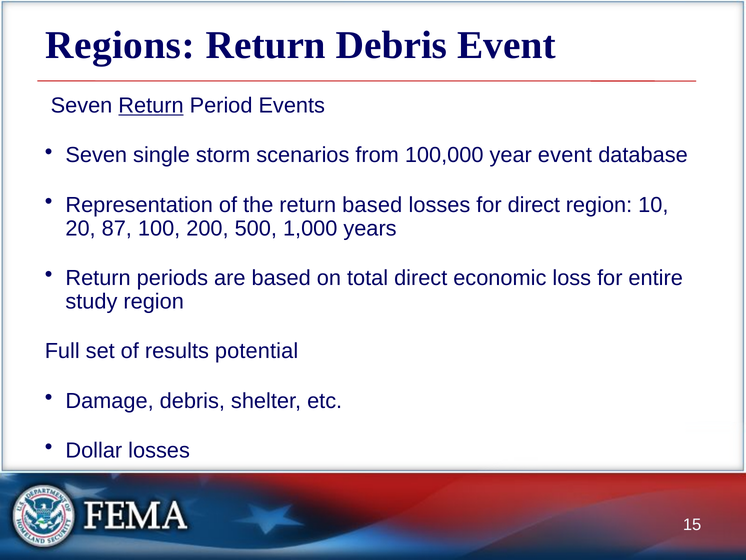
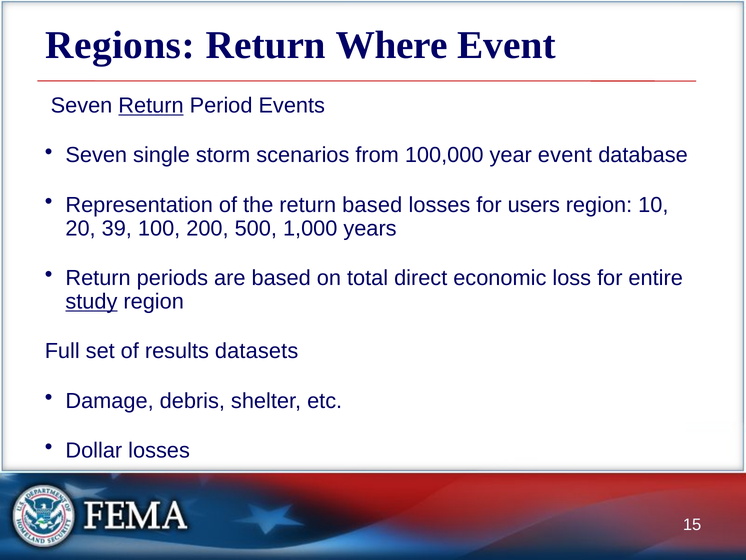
Return Debris: Debris -> Where
for direct: direct -> users
87: 87 -> 39
study underline: none -> present
potential: potential -> datasets
